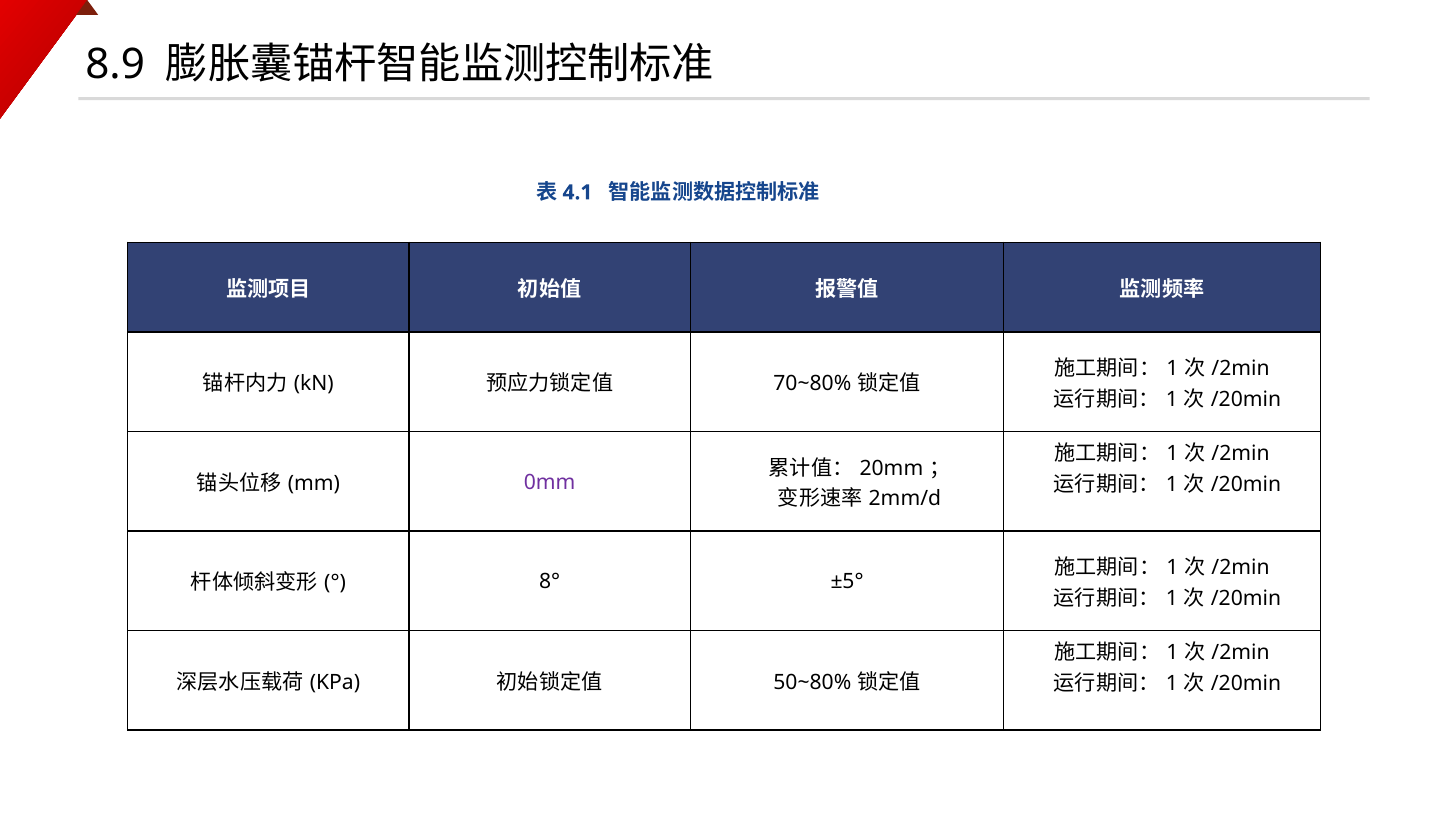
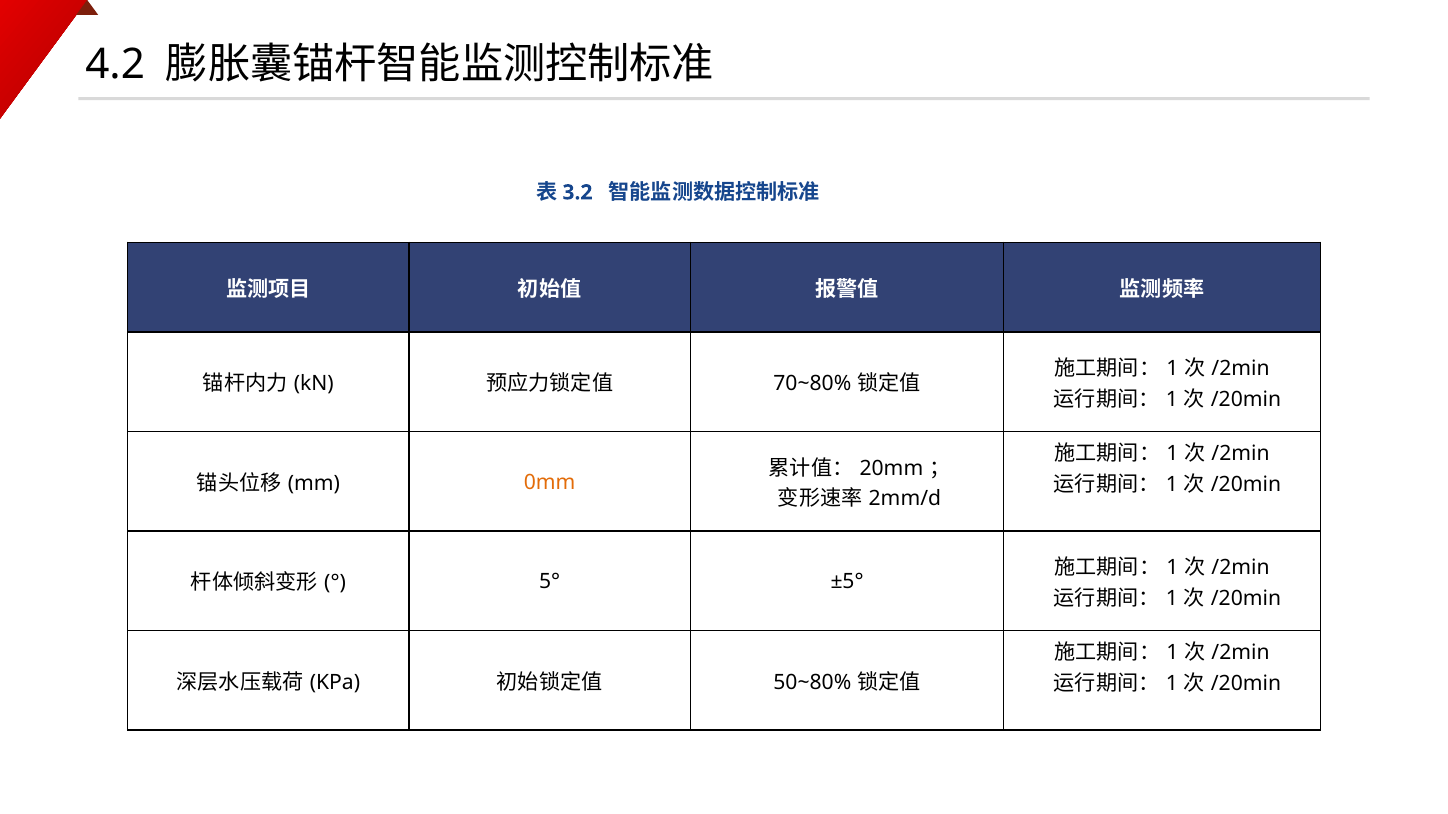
8.9: 8.9 -> 4.2
4.1: 4.1 -> 3.2
0mm colour: purple -> orange
8°: 8° -> 5°
